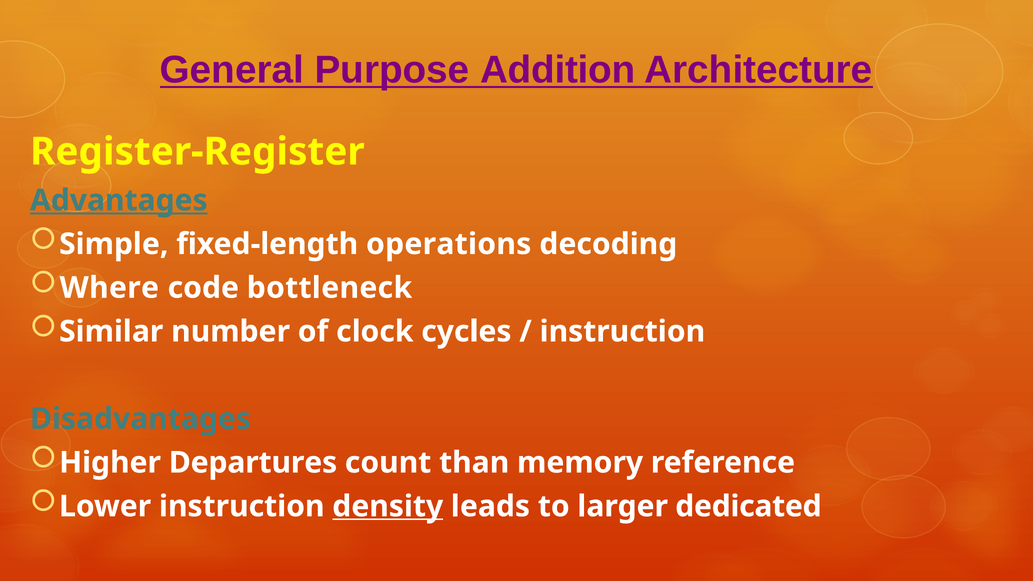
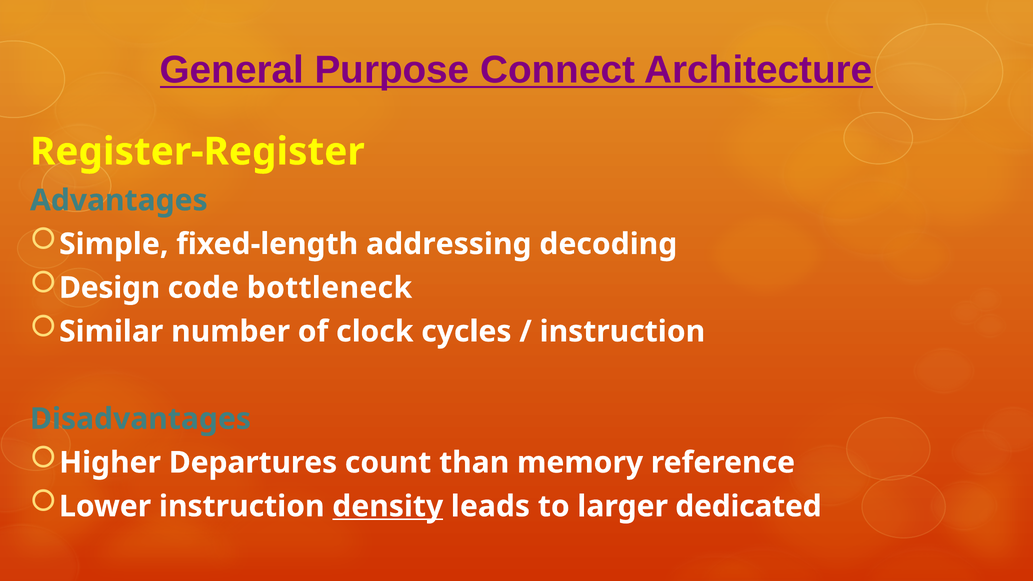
Addition: Addition -> Connect
Advantages underline: present -> none
operations: operations -> addressing
Where: Where -> Design
